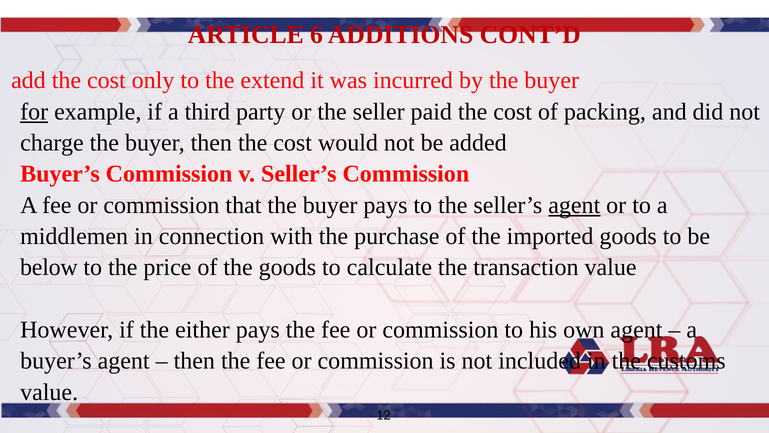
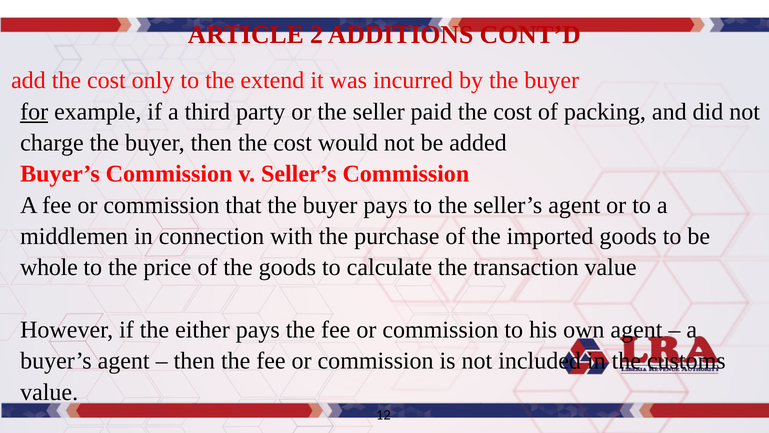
6: 6 -> 2
agent at (574, 205) underline: present -> none
below: below -> whole
